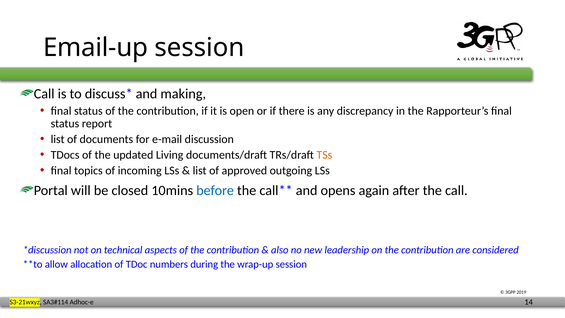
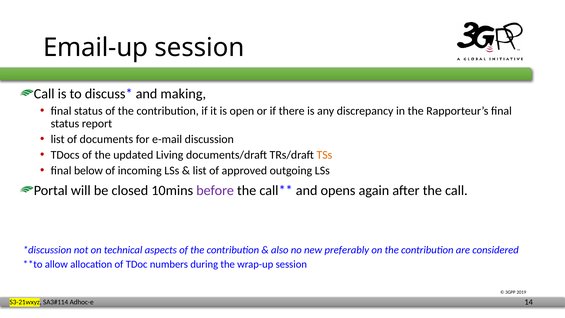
topics: topics -> below
before colour: blue -> purple
leadership: leadership -> preferably
